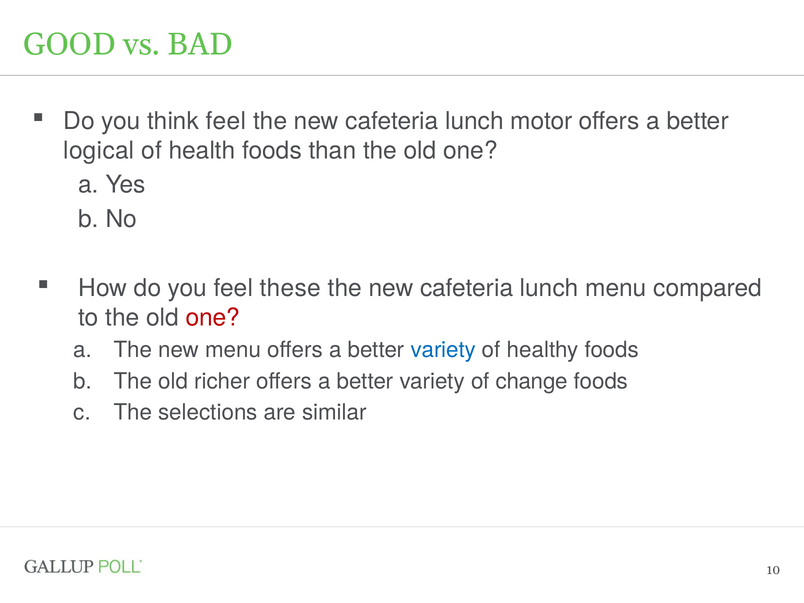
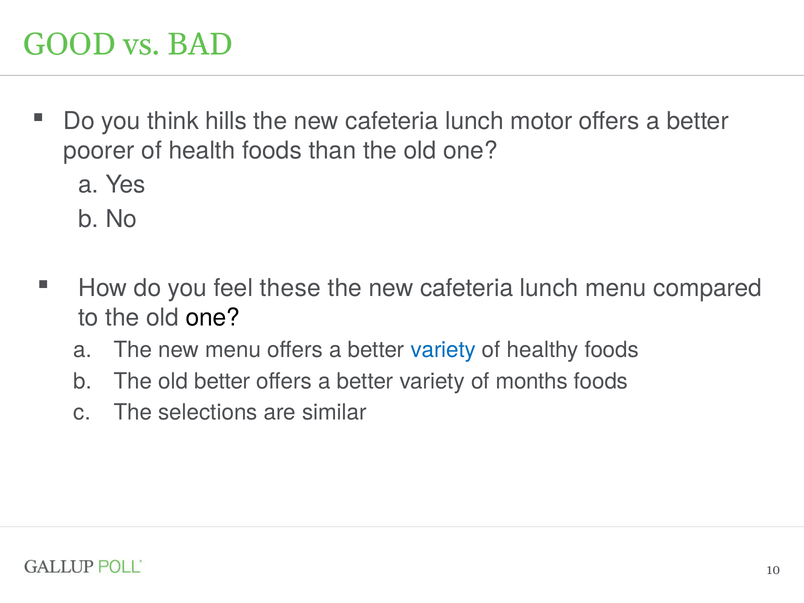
think feel: feel -> hills
logical: logical -> poorer
one at (213, 317) colour: red -> black
old richer: richer -> better
change: change -> months
